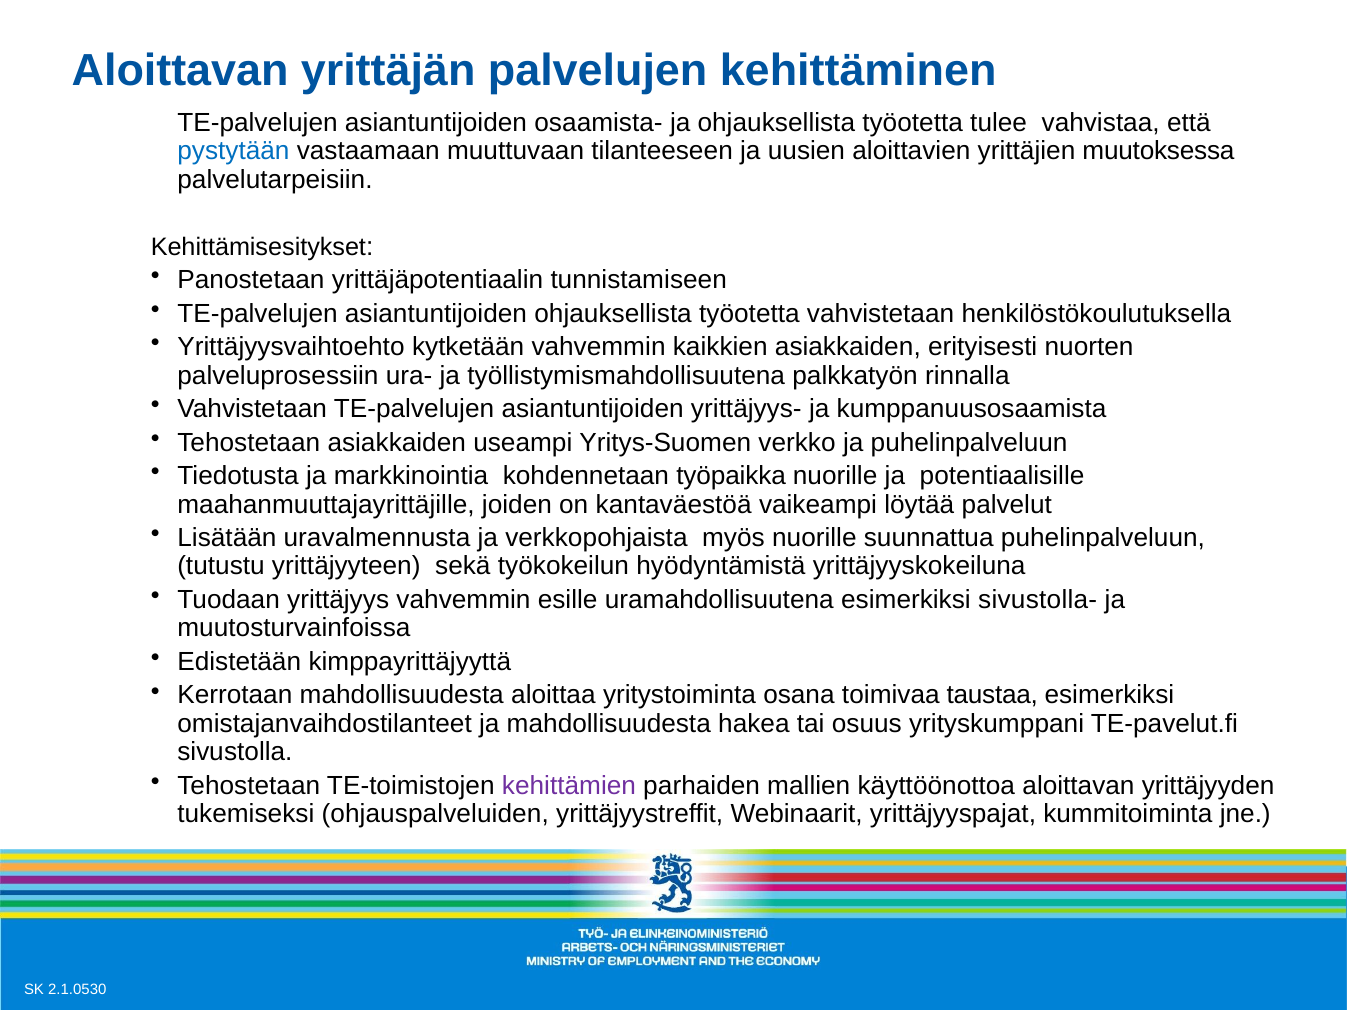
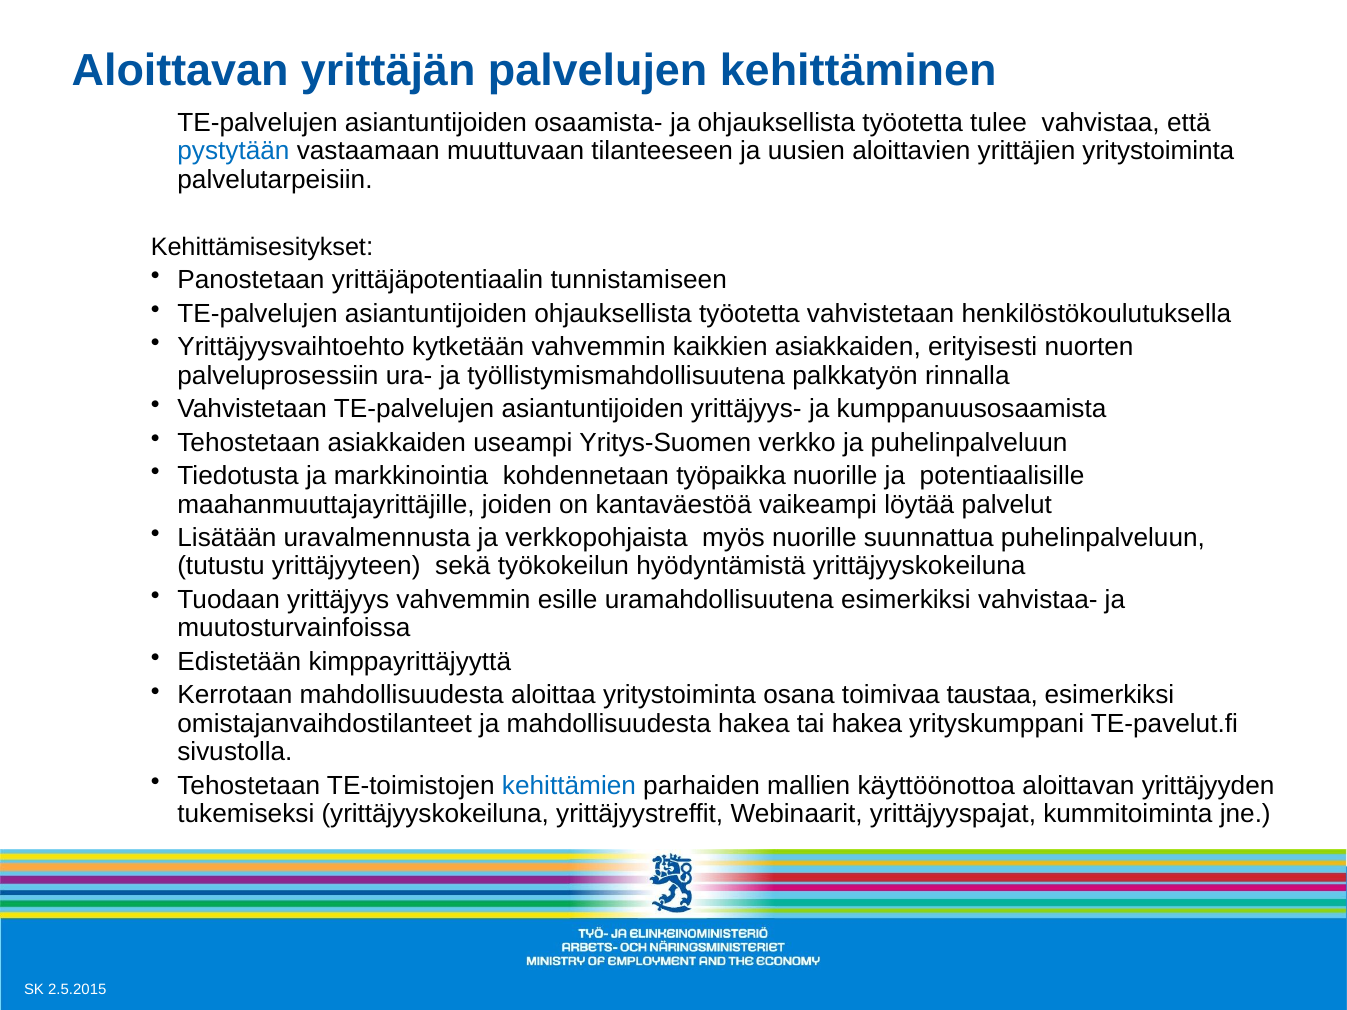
yrittäjien muutoksessa: muutoksessa -> yritystoiminta
sivustolla-: sivustolla- -> vahvistaa-
tai osuus: osuus -> hakea
kehittämien colour: purple -> blue
tukemiseksi ohjauspalveluiden: ohjauspalveluiden -> yrittäjyyskokeiluna
2.1.0530: 2.1.0530 -> 2.5.2015
